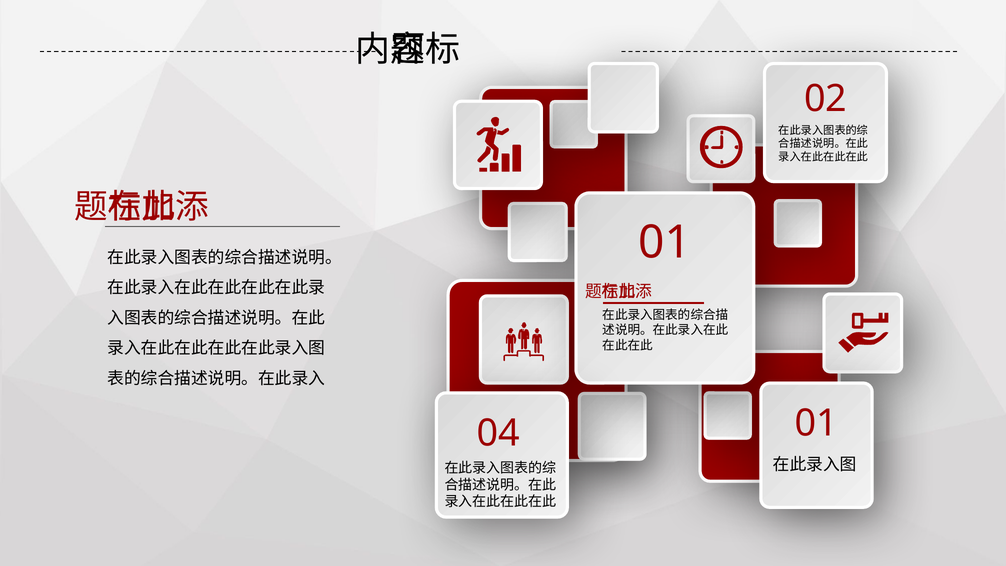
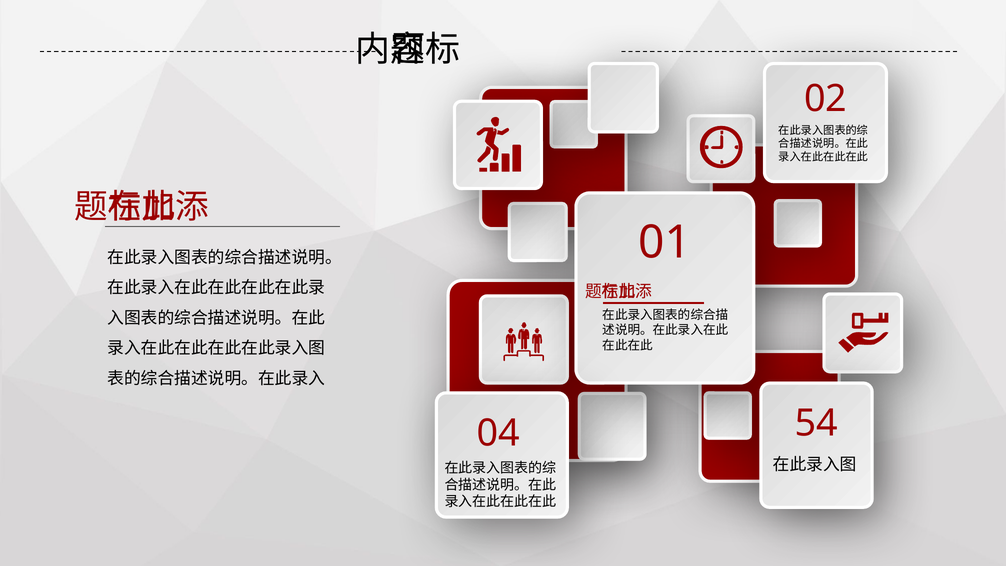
04 01: 01 -> 54
